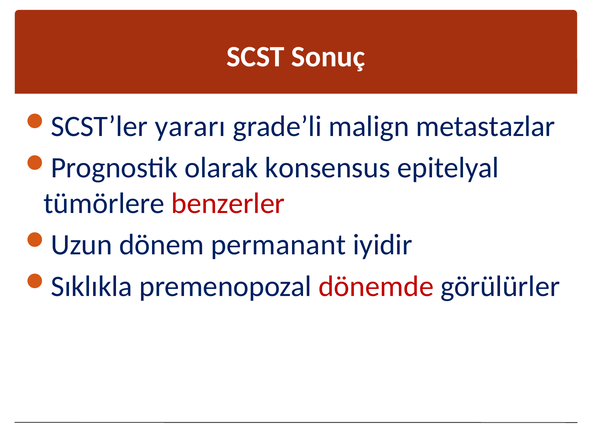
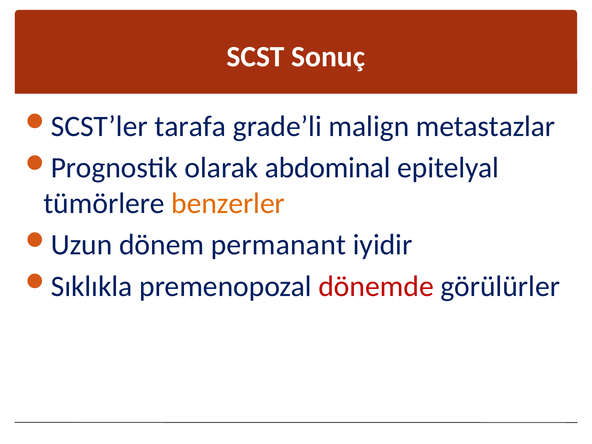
yararı: yararı -> tarafa
konsensus: konsensus -> abdominal
benzerler colour: red -> orange
